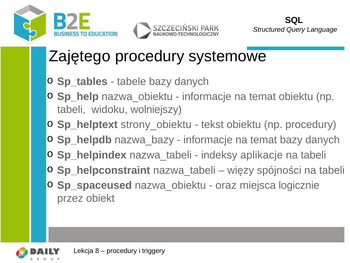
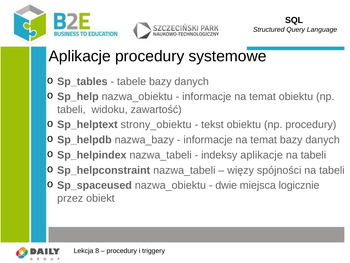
Zajętego at (80, 56): Zajętego -> Aplikacje
wolniejszy: wolniejszy -> zawartość
oraz: oraz -> dwie
